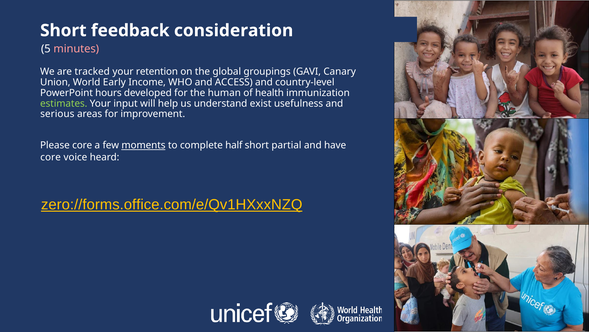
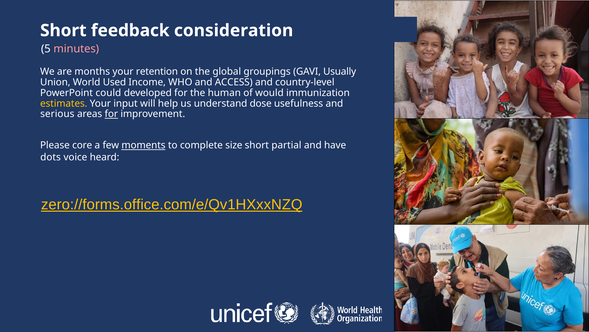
tracked: tracked -> months
Canary: Canary -> Usually
Early: Early -> Used
hours: hours -> could
health: health -> would
estimates colour: light green -> yellow
exist: exist -> dose
for at (111, 114) underline: none -> present
half: half -> size
core at (51, 157): core -> dots
